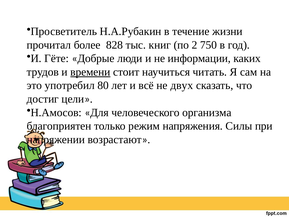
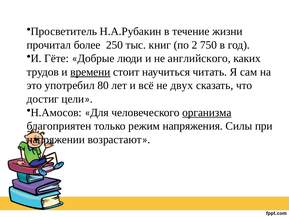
828: 828 -> 250
информации: информации -> английского
организма underline: none -> present
